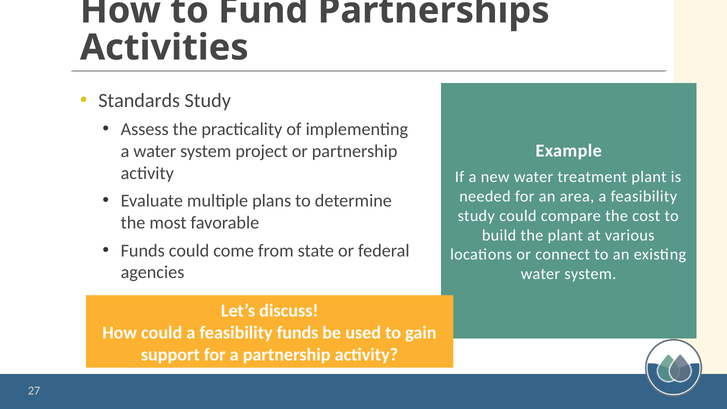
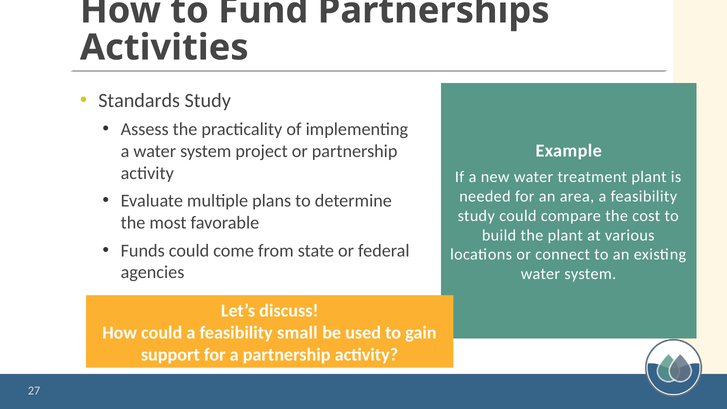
feasibility funds: funds -> small
